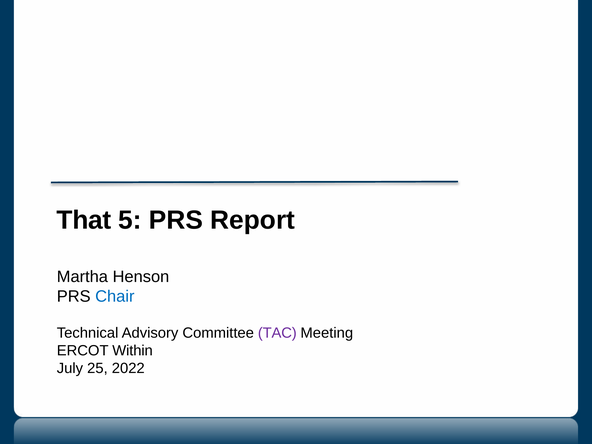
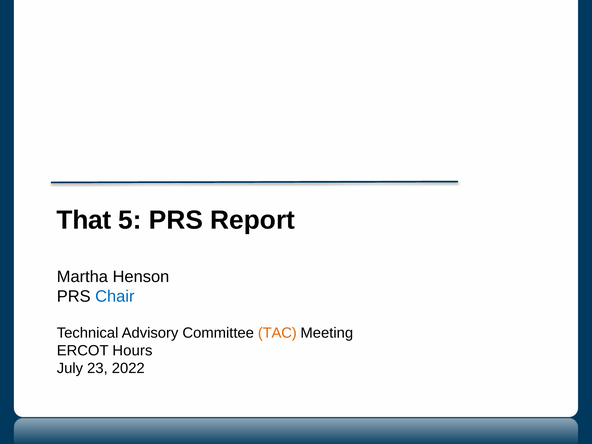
TAC colour: purple -> orange
Within: Within -> Hours
25: 25 -> 23
